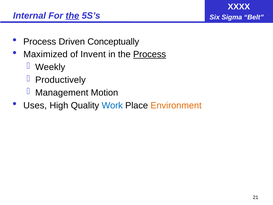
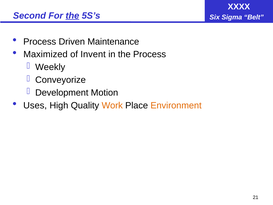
Internal: Internal -> Second
Conceptually: Conceptually -> Maintenance
Process at (150, 54) underline: present -> none
Productively: Productively -> Conveyorize
Management: Management -> Development
Work colour: blue -> orange
